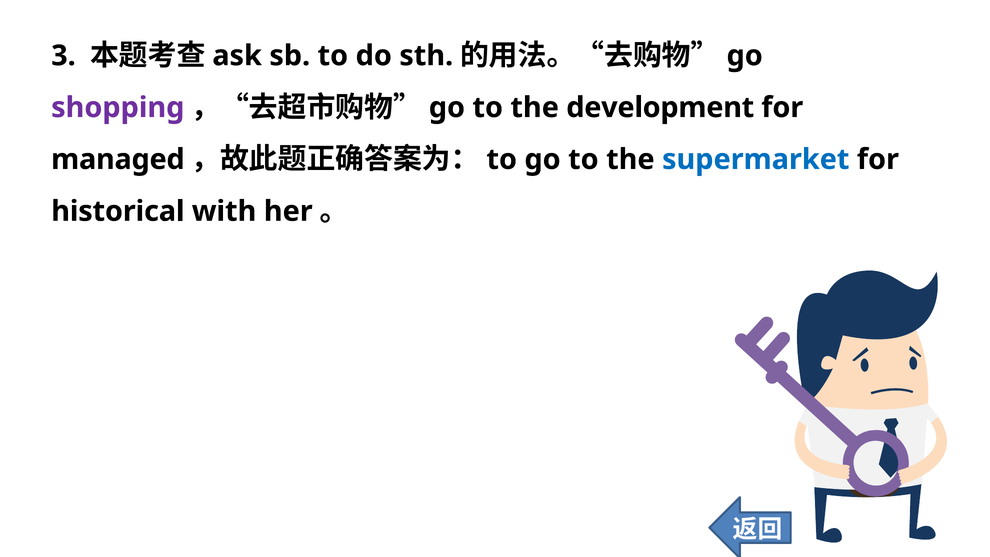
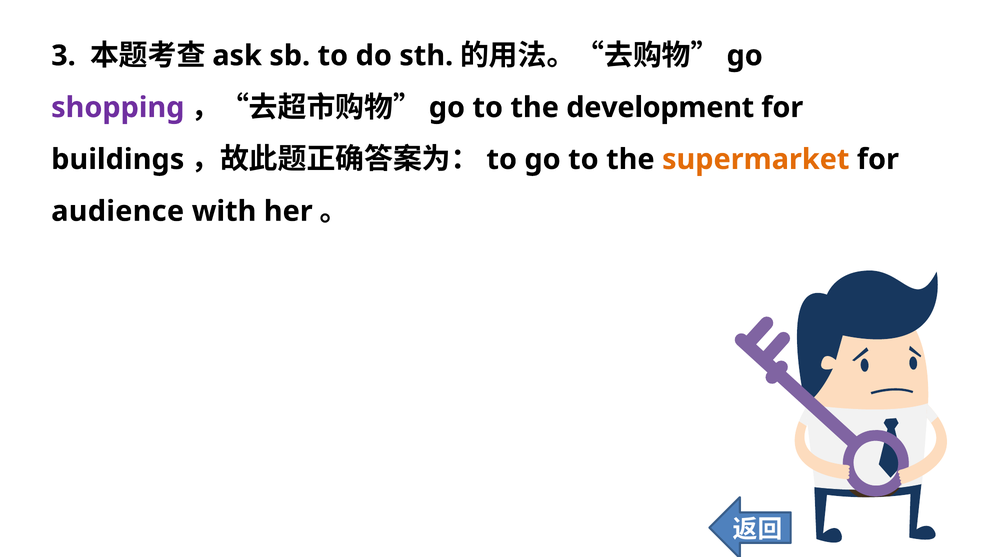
managed: managed -> buildings
supermarket colour: blue -> orange
historical: historical -> audience
